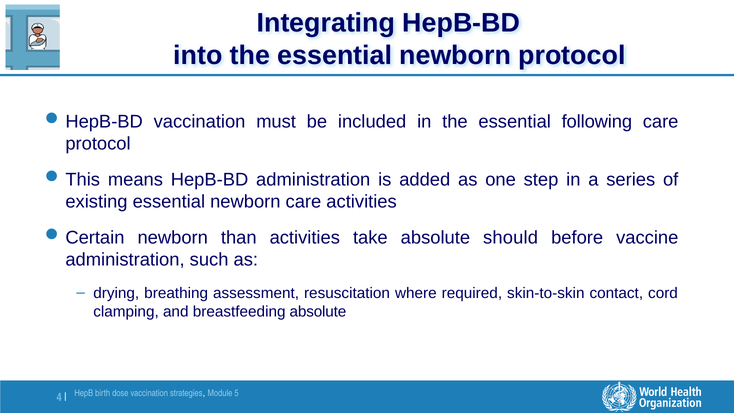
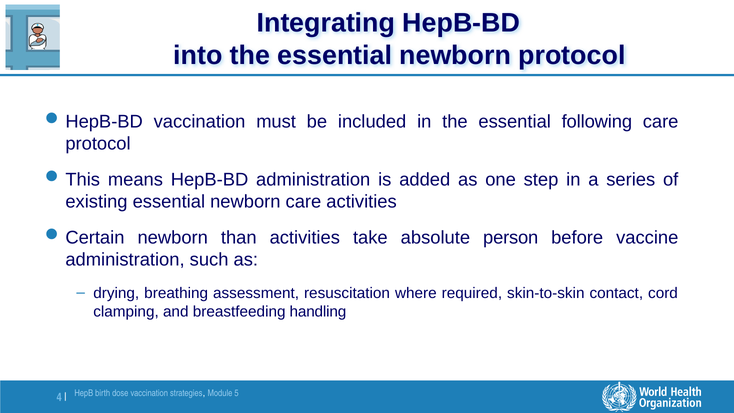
should: should -> person
breastfeeding absolute: absolute -> handling
